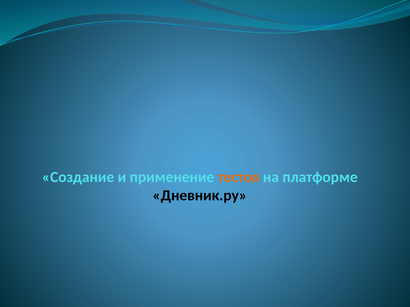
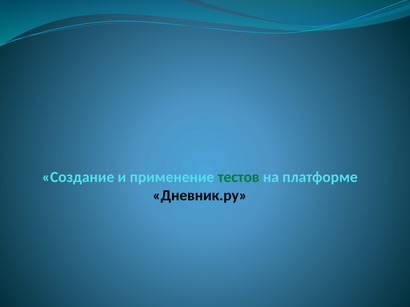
тестов colour: orange -> green
